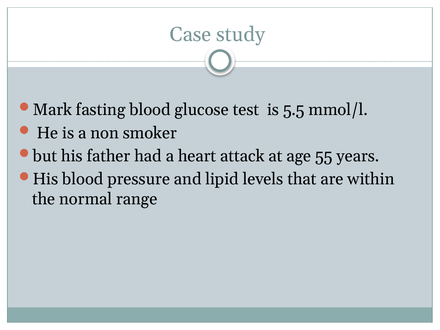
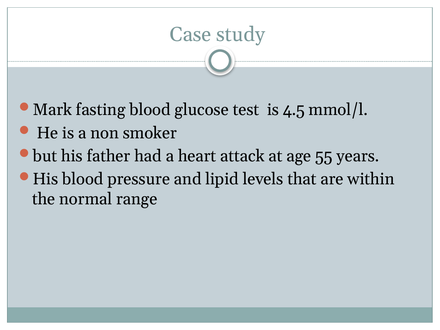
5.5: 5.5 -> 4.5
